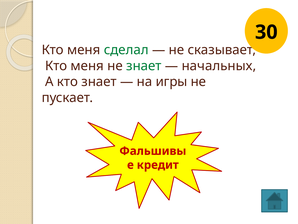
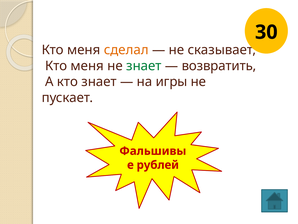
сделал colour: green -> orange
начальных: начальных -> возвратить
кредит: кредит -> рублей
